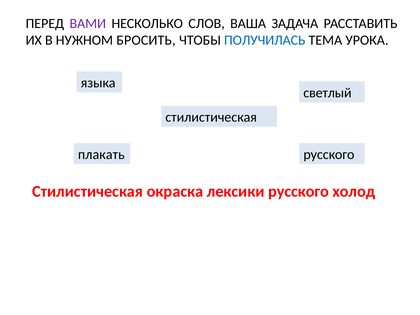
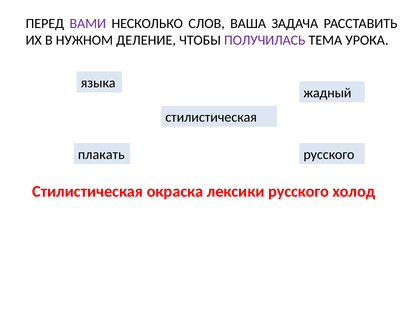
БРОСИТЬ: БРОСИТЬ -> ДЕЛЕНИЕ
ПОЛУЧИЛАСЬ colour: blue -> purple
светлый: светлый -> жадный
